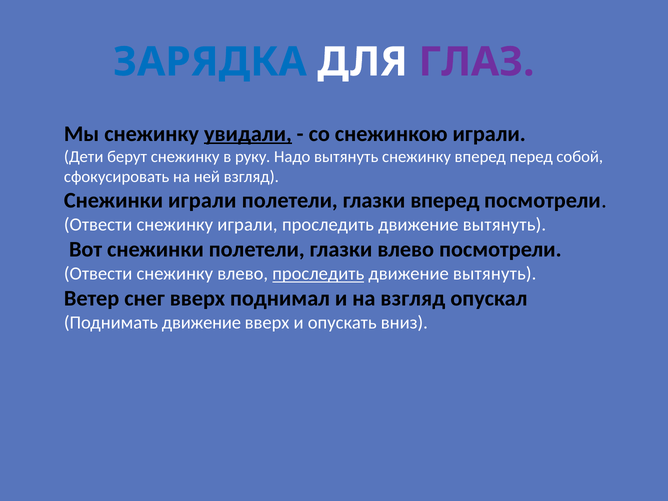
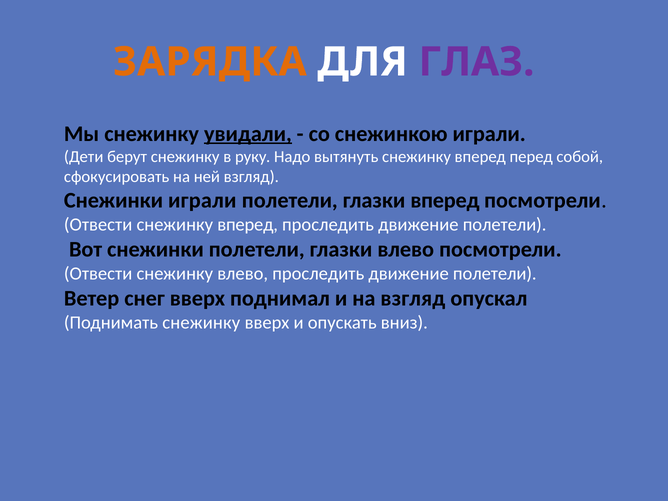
ЗАРЯДКА colour: blue -> orange
Отвести снежинку играли: играли -> вперед
вытянуть at (504, 225): вытянуть -> полетели
проследить at (318, 274) underline: present -> none
вытянуть at (495, 274): вытянуть -> полетели
Поднимать движение: движение -> снежинку
